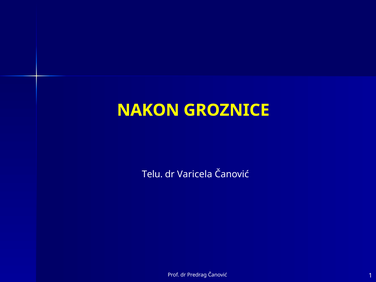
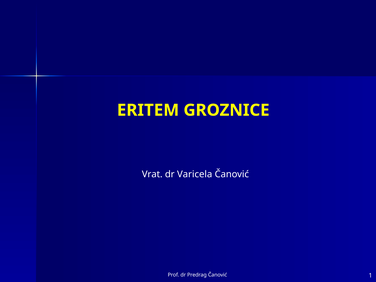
NAKON: NAKON -> ERITEM
Telu: Telu -> Vrat
